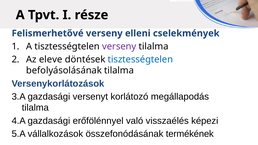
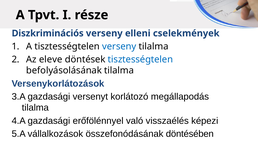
Felismerhetővé: Felismerhetővé -> Diszkriminációs
verseny at (119, 46) colour: purple -> blue
termékének: termékének -> döntésében
